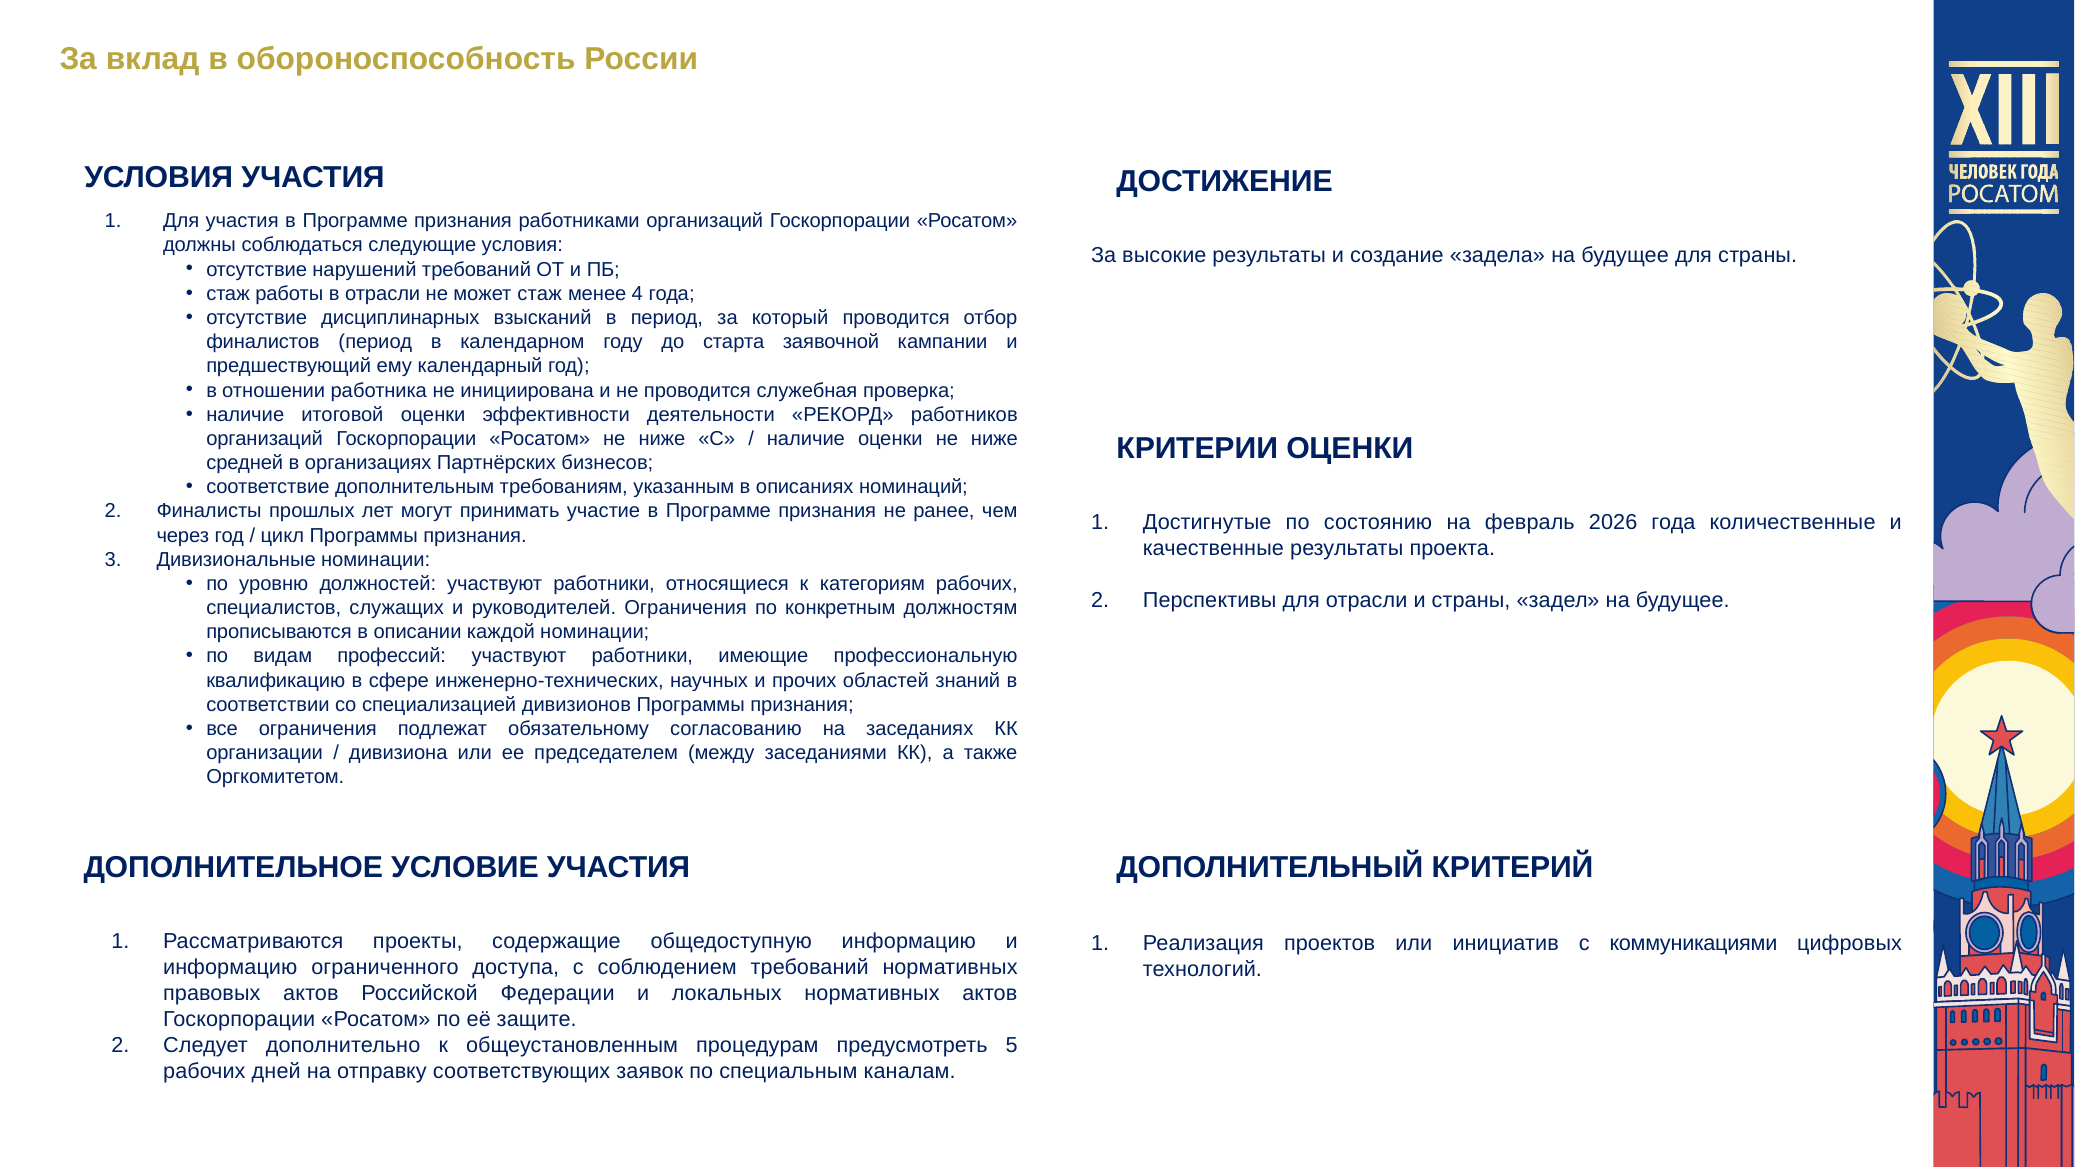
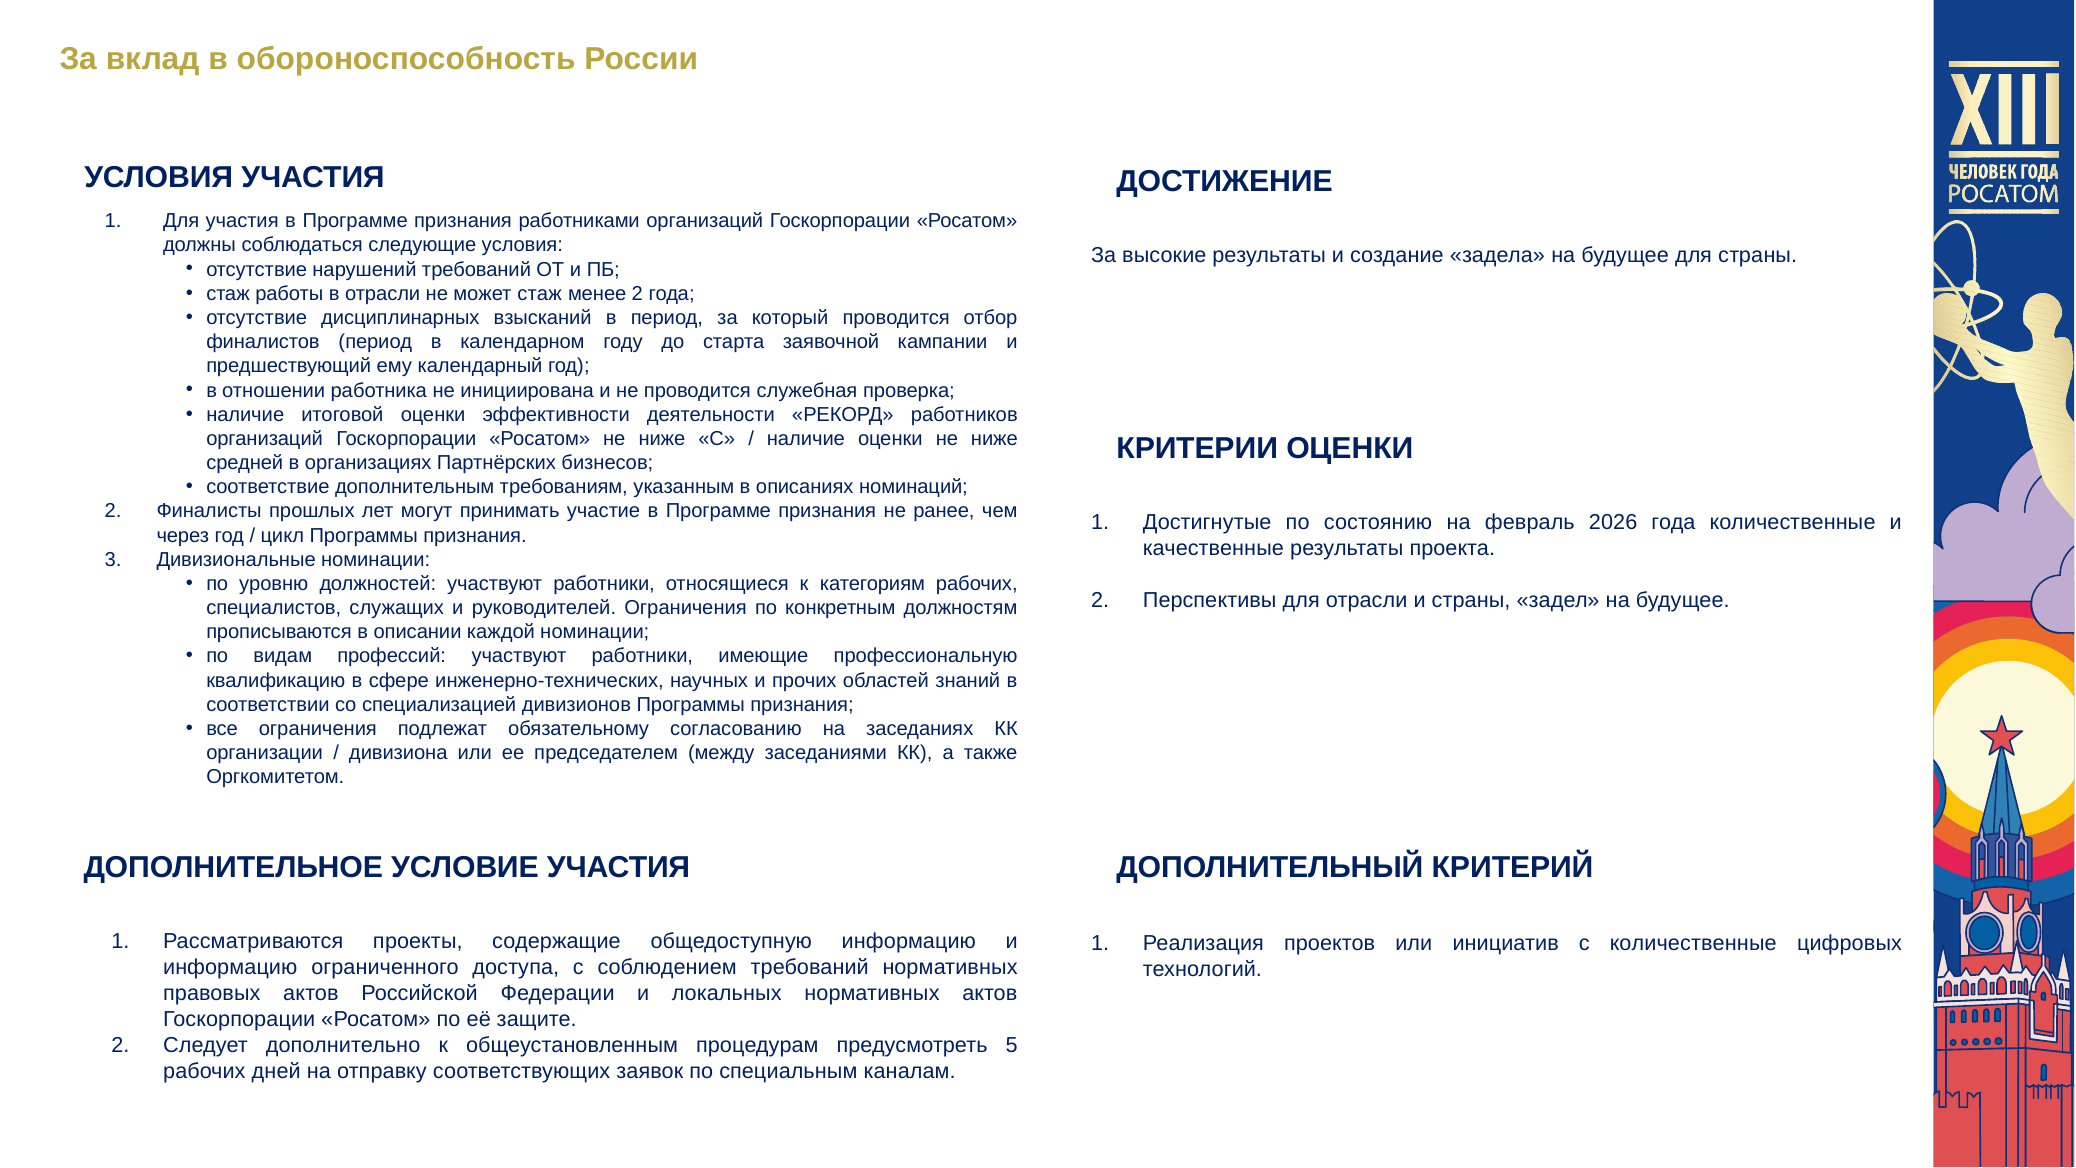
менее 4: 4 -> 2
с коммуникациями: коммуникациями -> количественные
